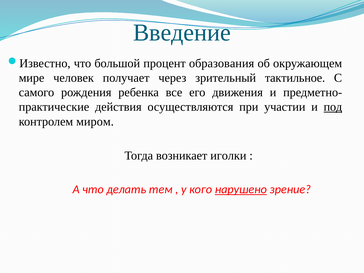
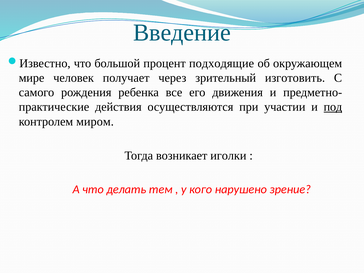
образования: образования -> подходящие
тактильное: тактильное -> изготовить
нарушено underline: present -> none
